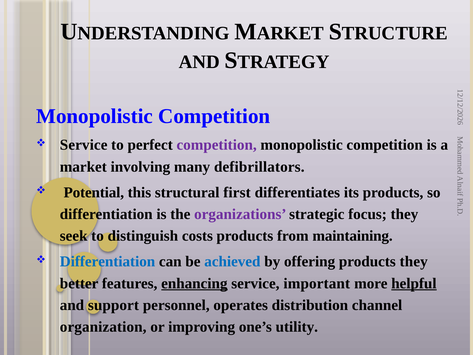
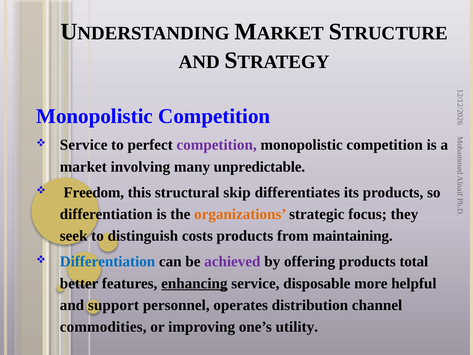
defibrillators: defibrillators -> unpredictable
Potential: Potential -> Freedom
first: first -> skip
organizations colour: purple -> orange
achieved colour: blue -> purple
products they: they -> total
important: important -> disposable
helpful underline: present -> none
organization: organization -> commodities
